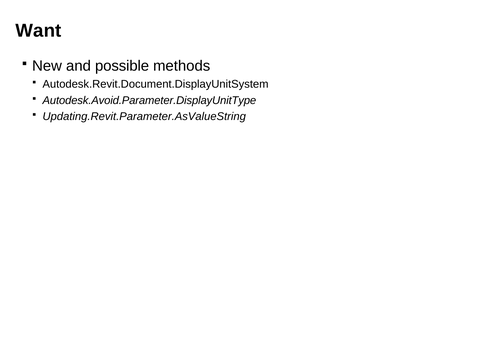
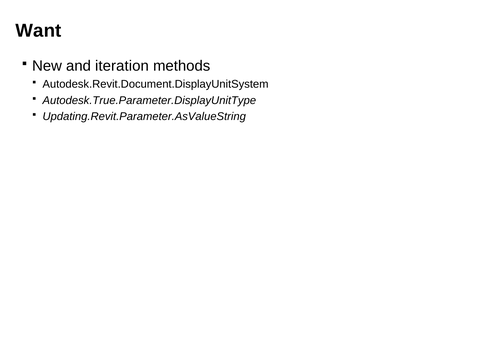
possible: possible -> iteration
Autodesk.Avoid.Parameter.DisplayUnitType: Autodesk.Avoid.Parameter.DisplayUnitType -> Autodesk.True.Parameter.DisplayUnitType
